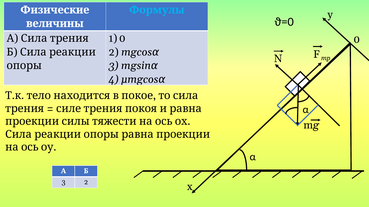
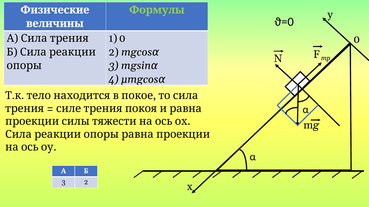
Формулы colour: light blue -> light green
